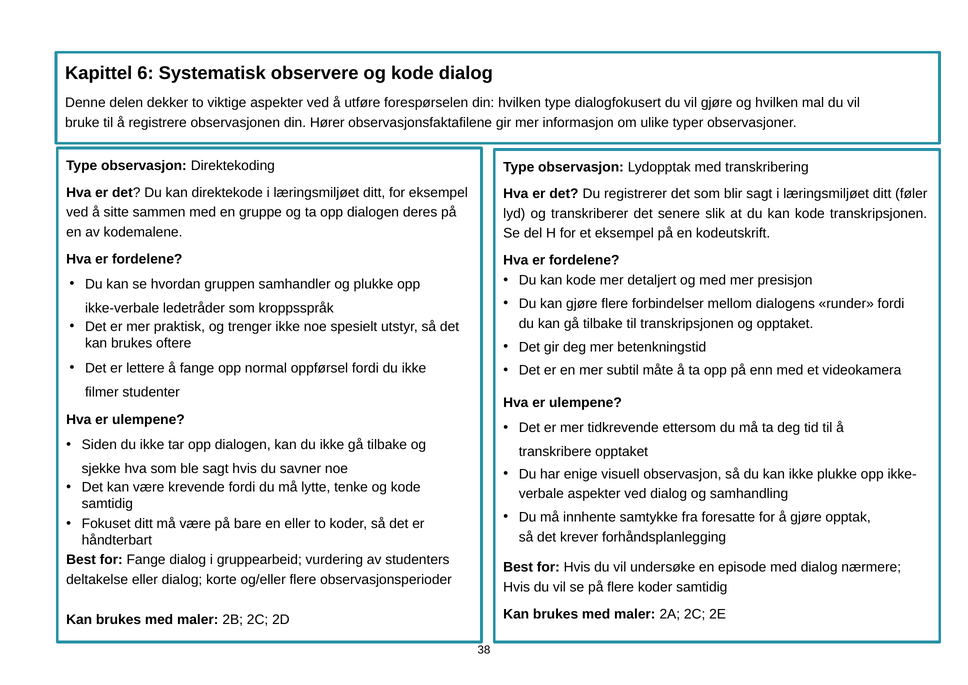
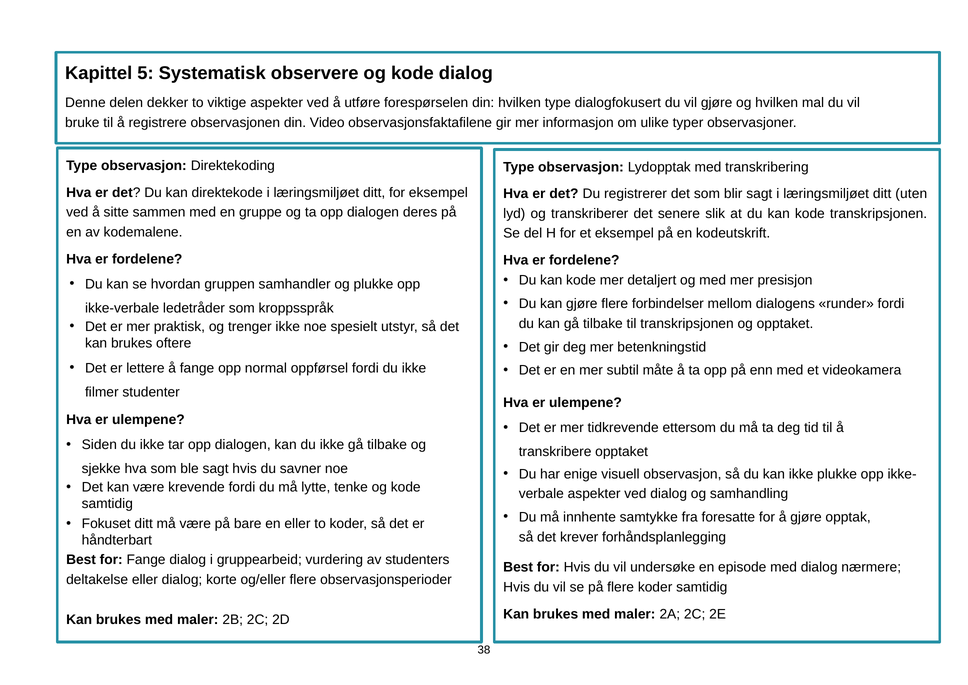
6: 6 -> 5
Hører: Hører -> Video
føler: føler -> uten
